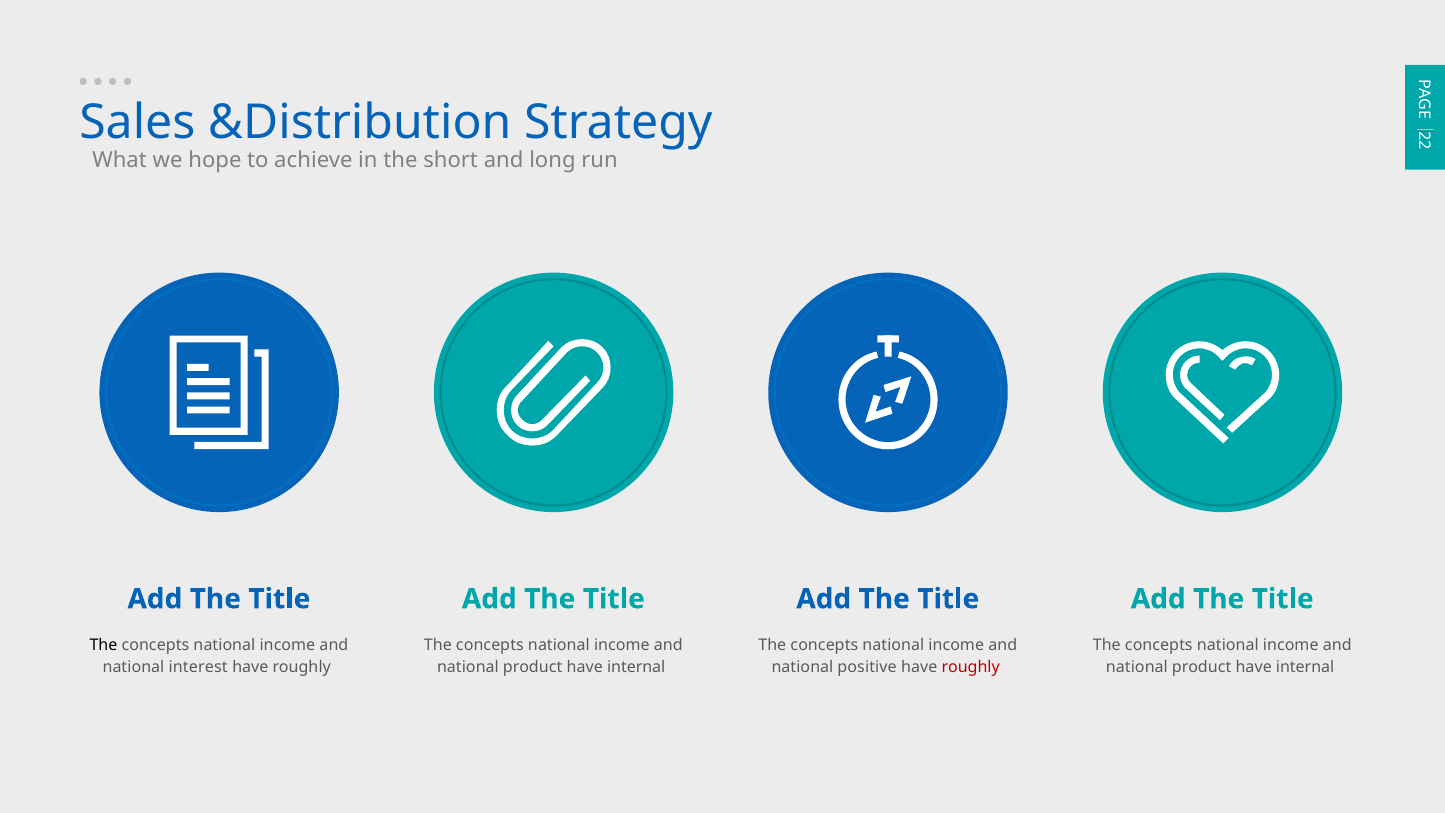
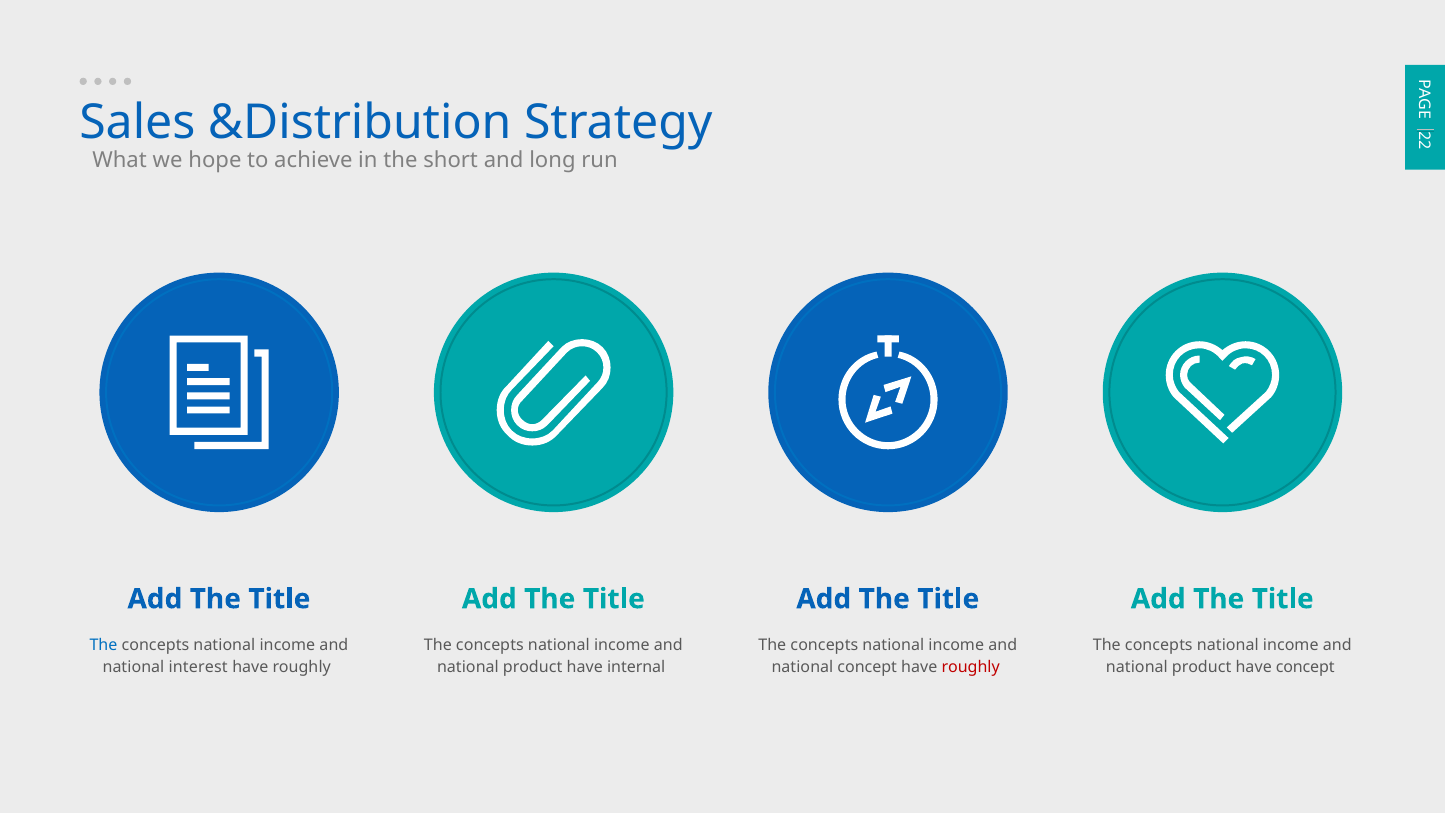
The at (103, 645) colour: black -> blue
national positive: positive -> concept
internal at (1305, 667): internal -> concept
